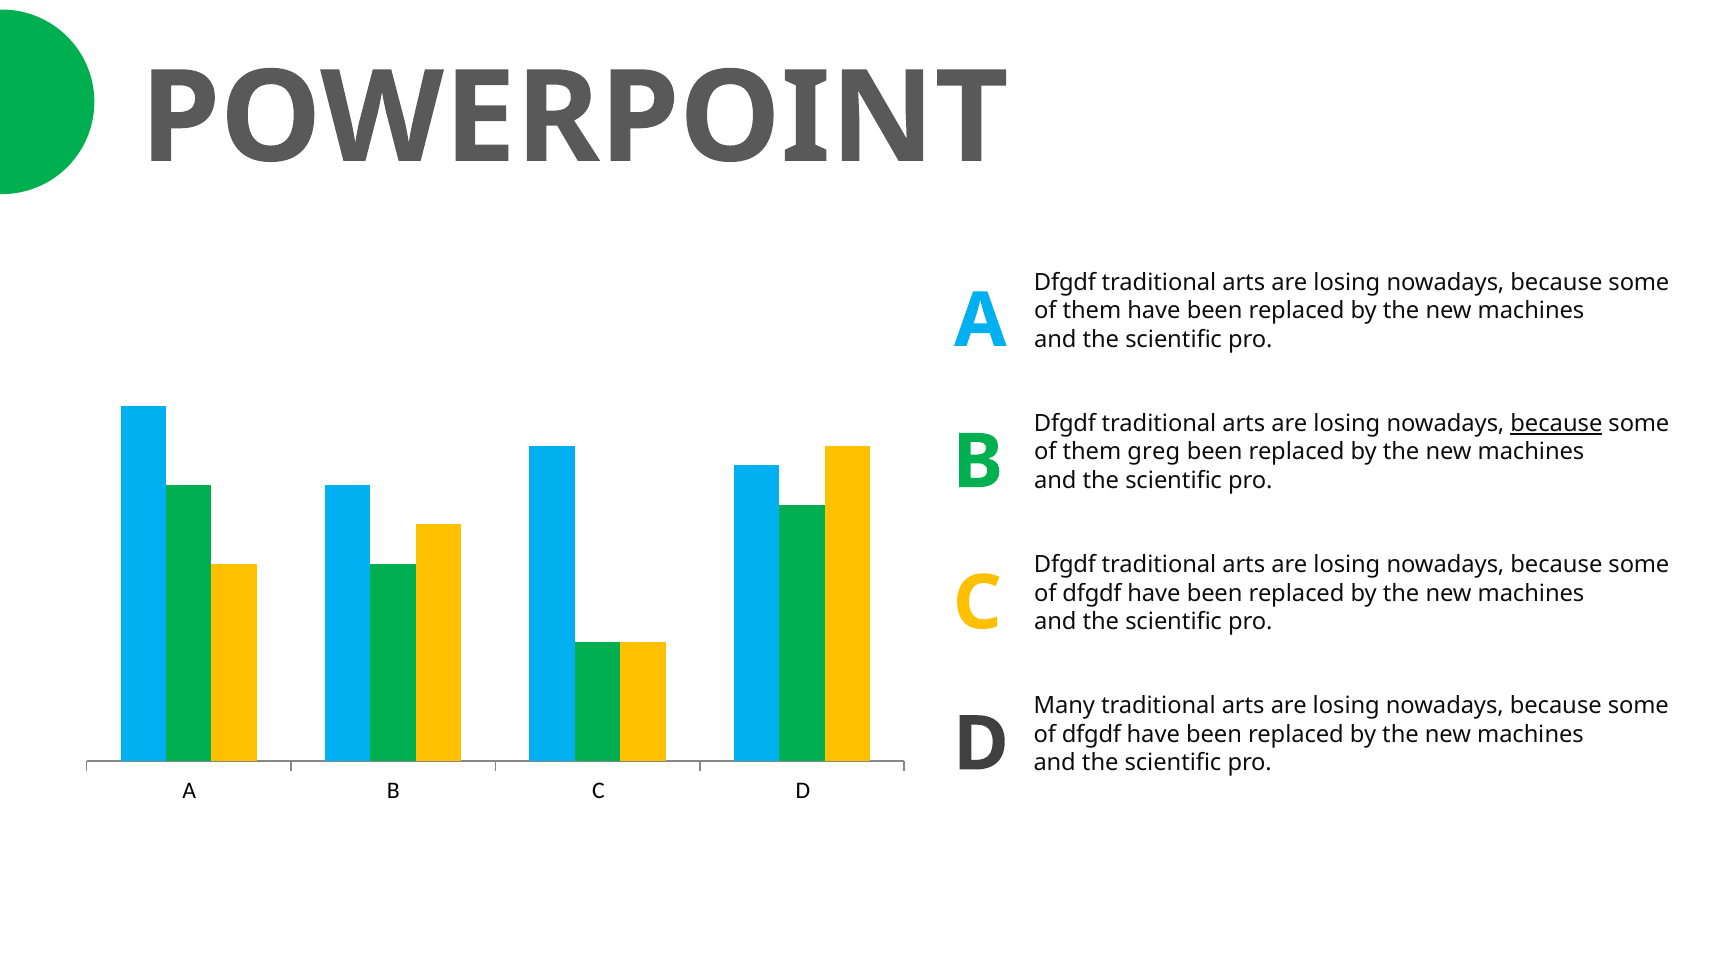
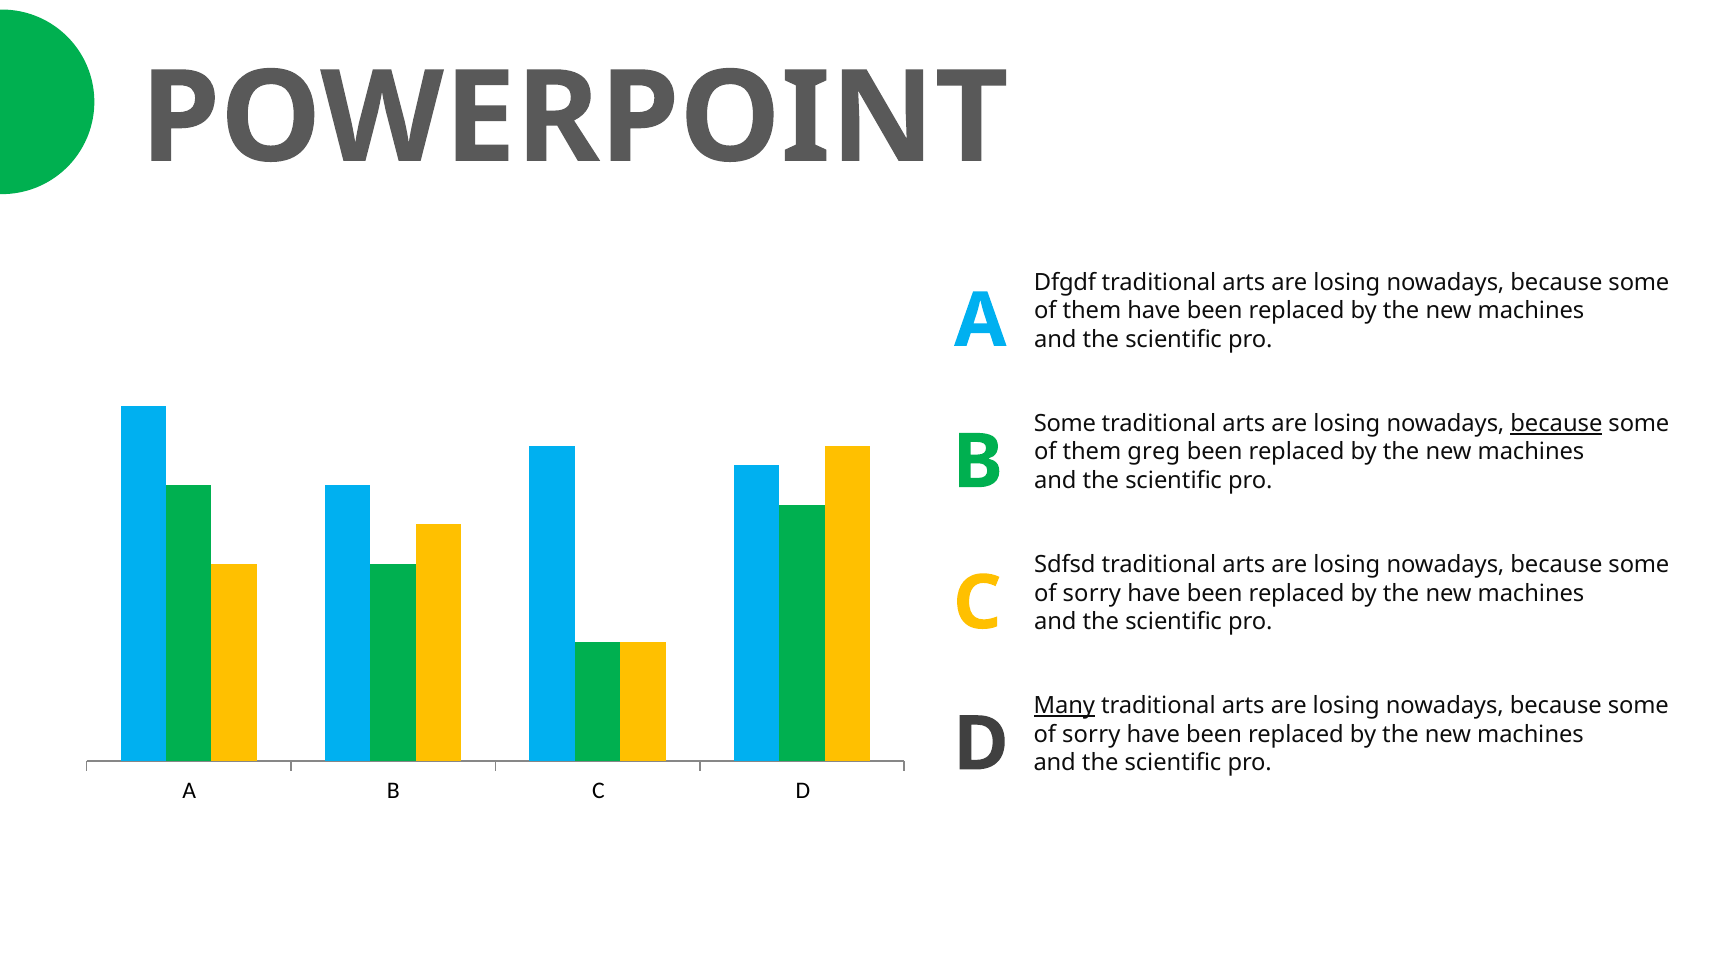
Dfgdf at (1065, 424): Dfgdf -> Some
Dfgdf at (1065, 565): Dfgdf -> Sdfsd
dfgdf at (1092, 594): dfgdf -> sorry
Many underline: none -> present
dfgdf at (1091, 735): dfgdf -> sorry
